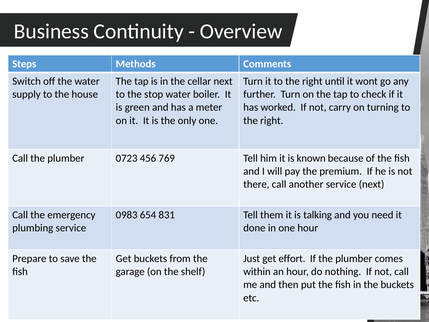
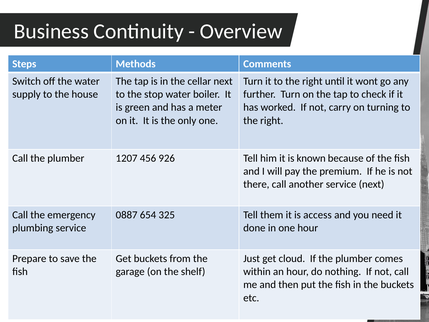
0723: 0723 -> 1207
769: 769 -> 926
0983: 0983 -> 0887
831: 831 -> 325
talking: talking -> access
effort: effort -> cloud
